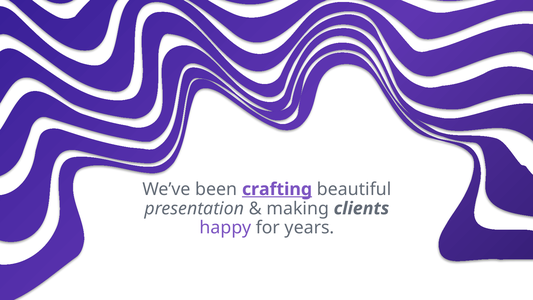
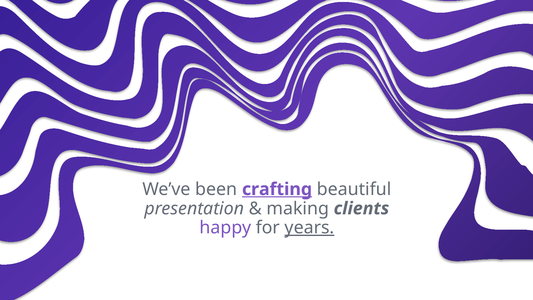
years underline: none -> present
